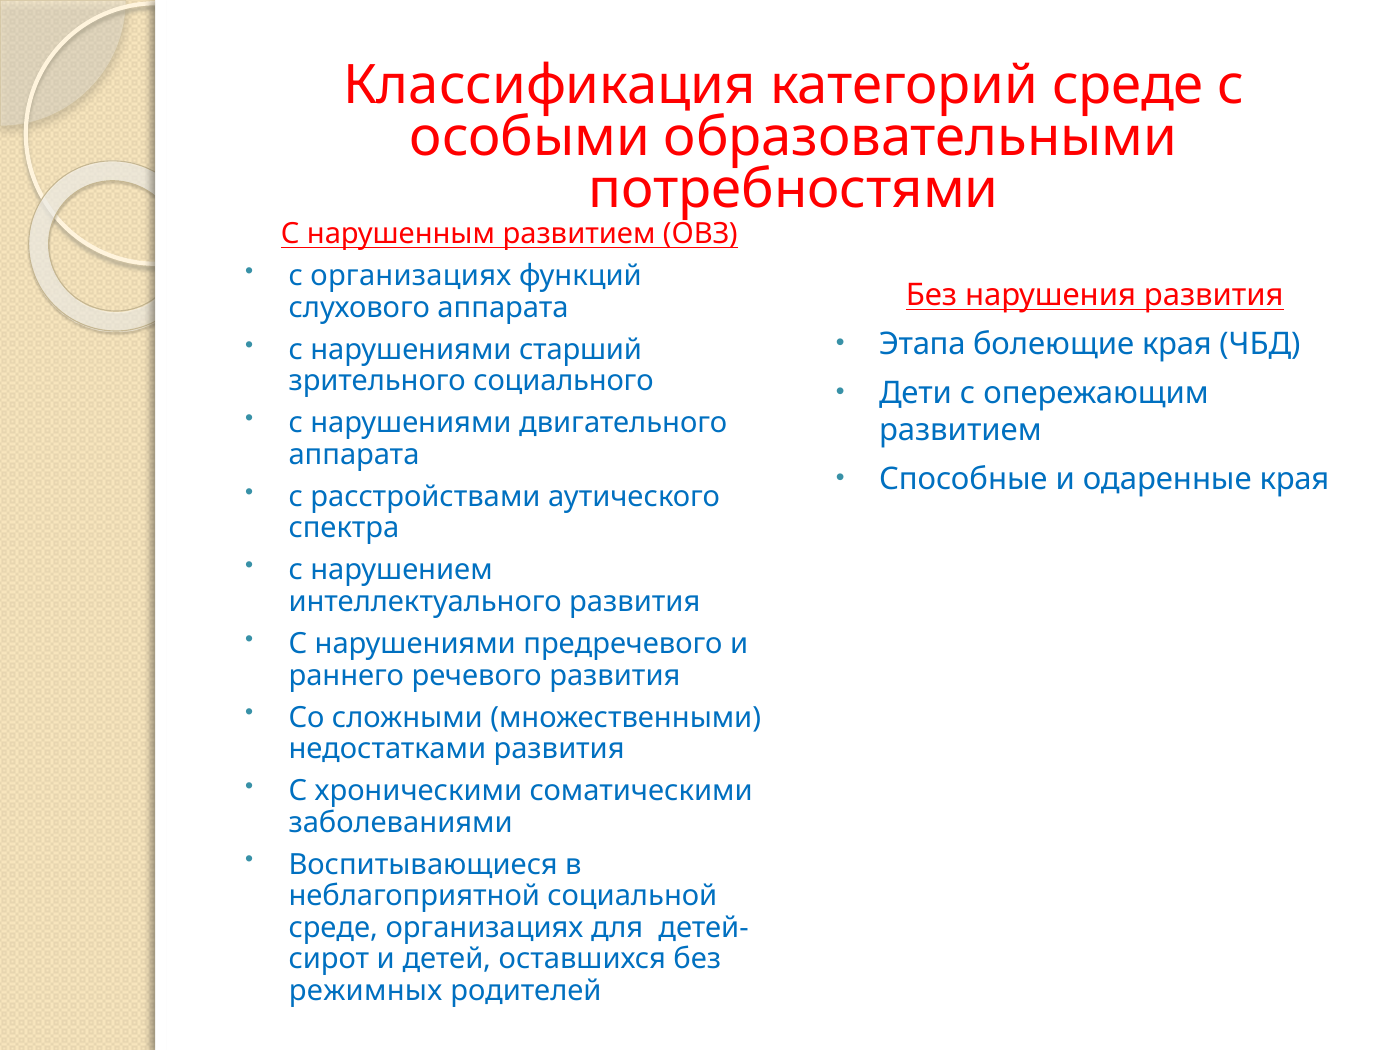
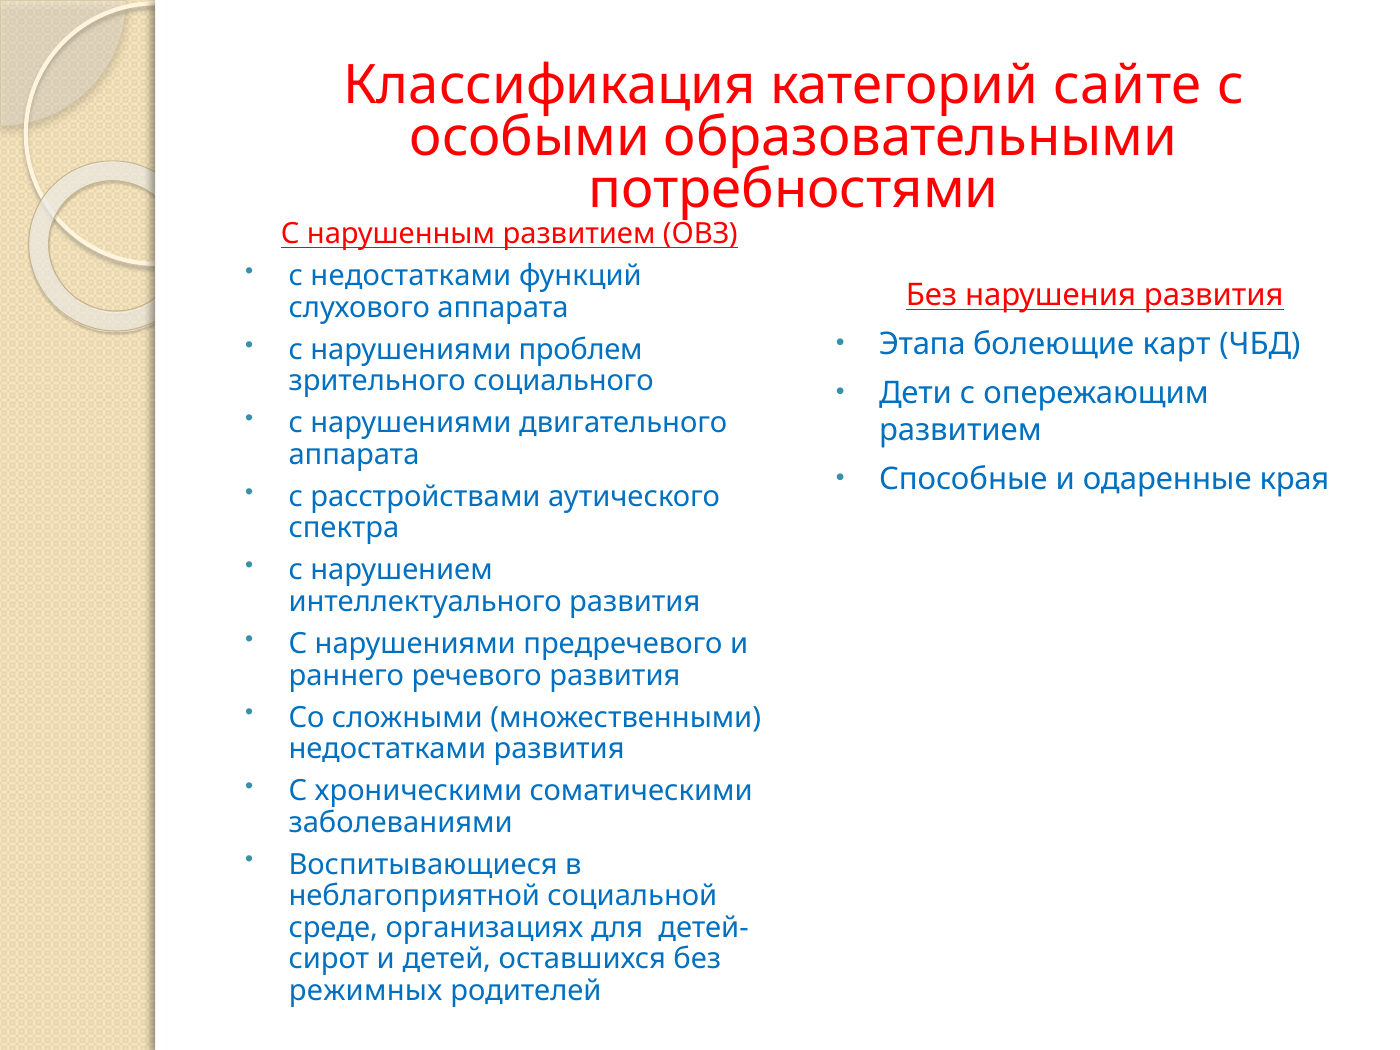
категорий среде: среде -> сайте
с организациях: организациях -> недостатками
болеющие края: края -> карт
старший: старший -> проблем
